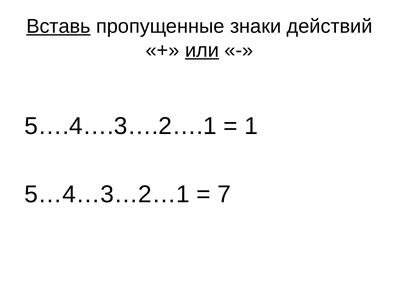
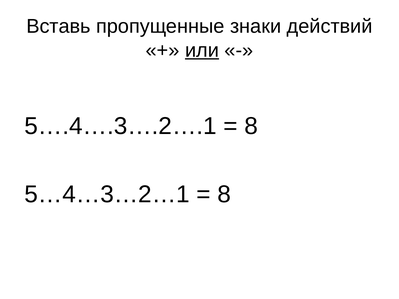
Вставь underline: present -> none
1 at (251, 126): 1 -> 8
7 at (224, 195): 7 -> 8
